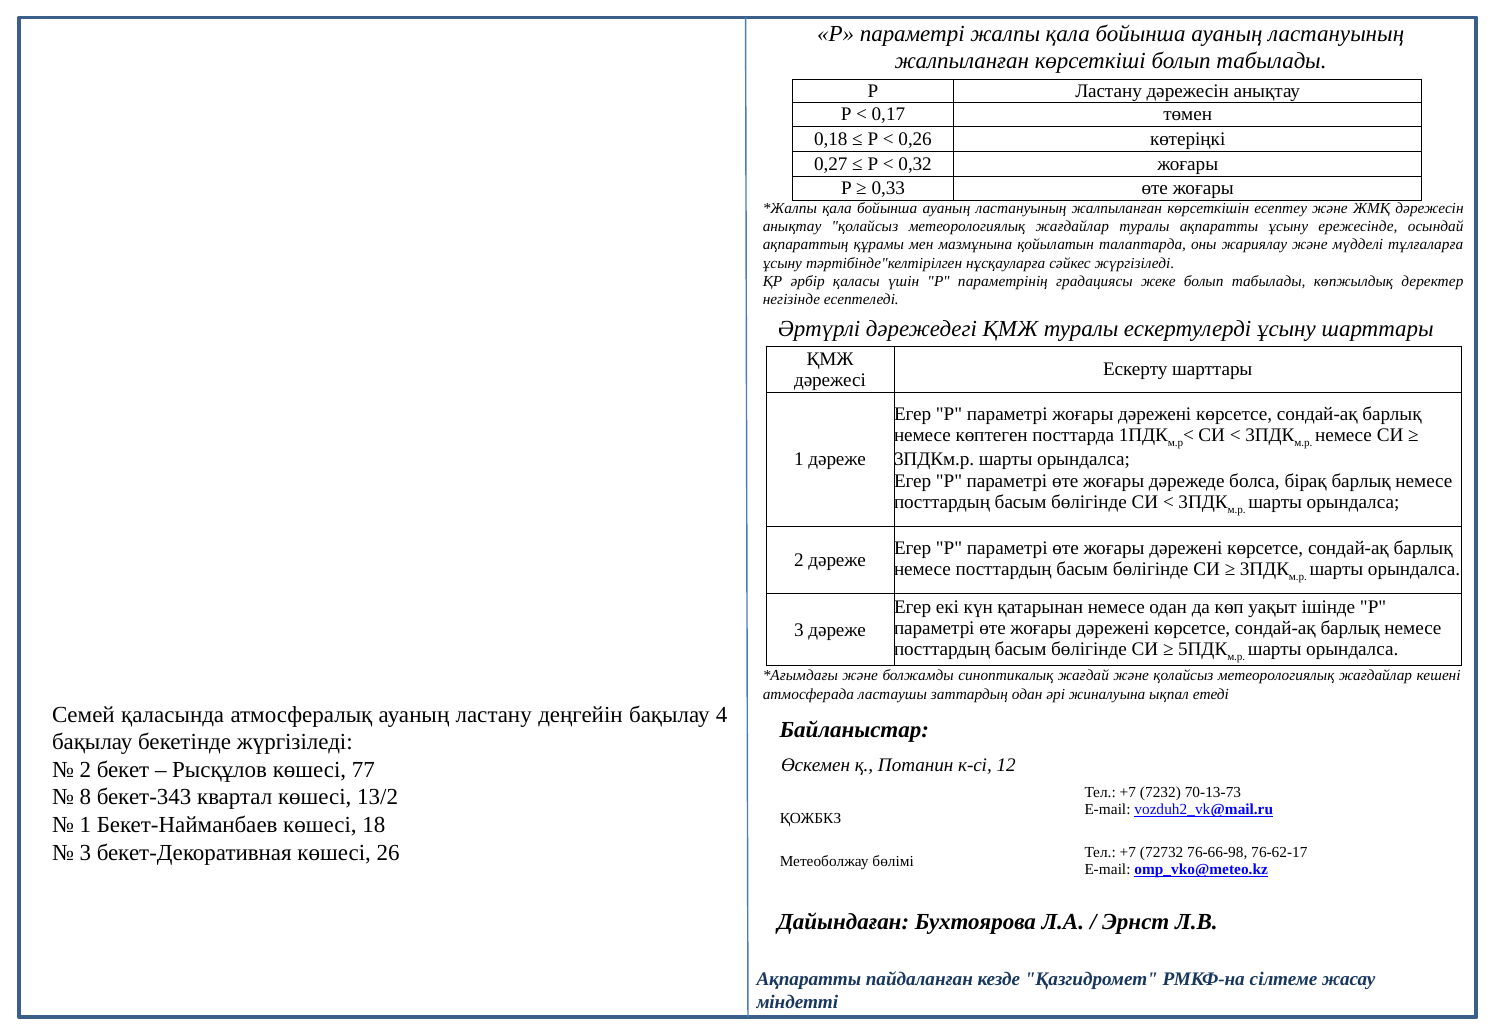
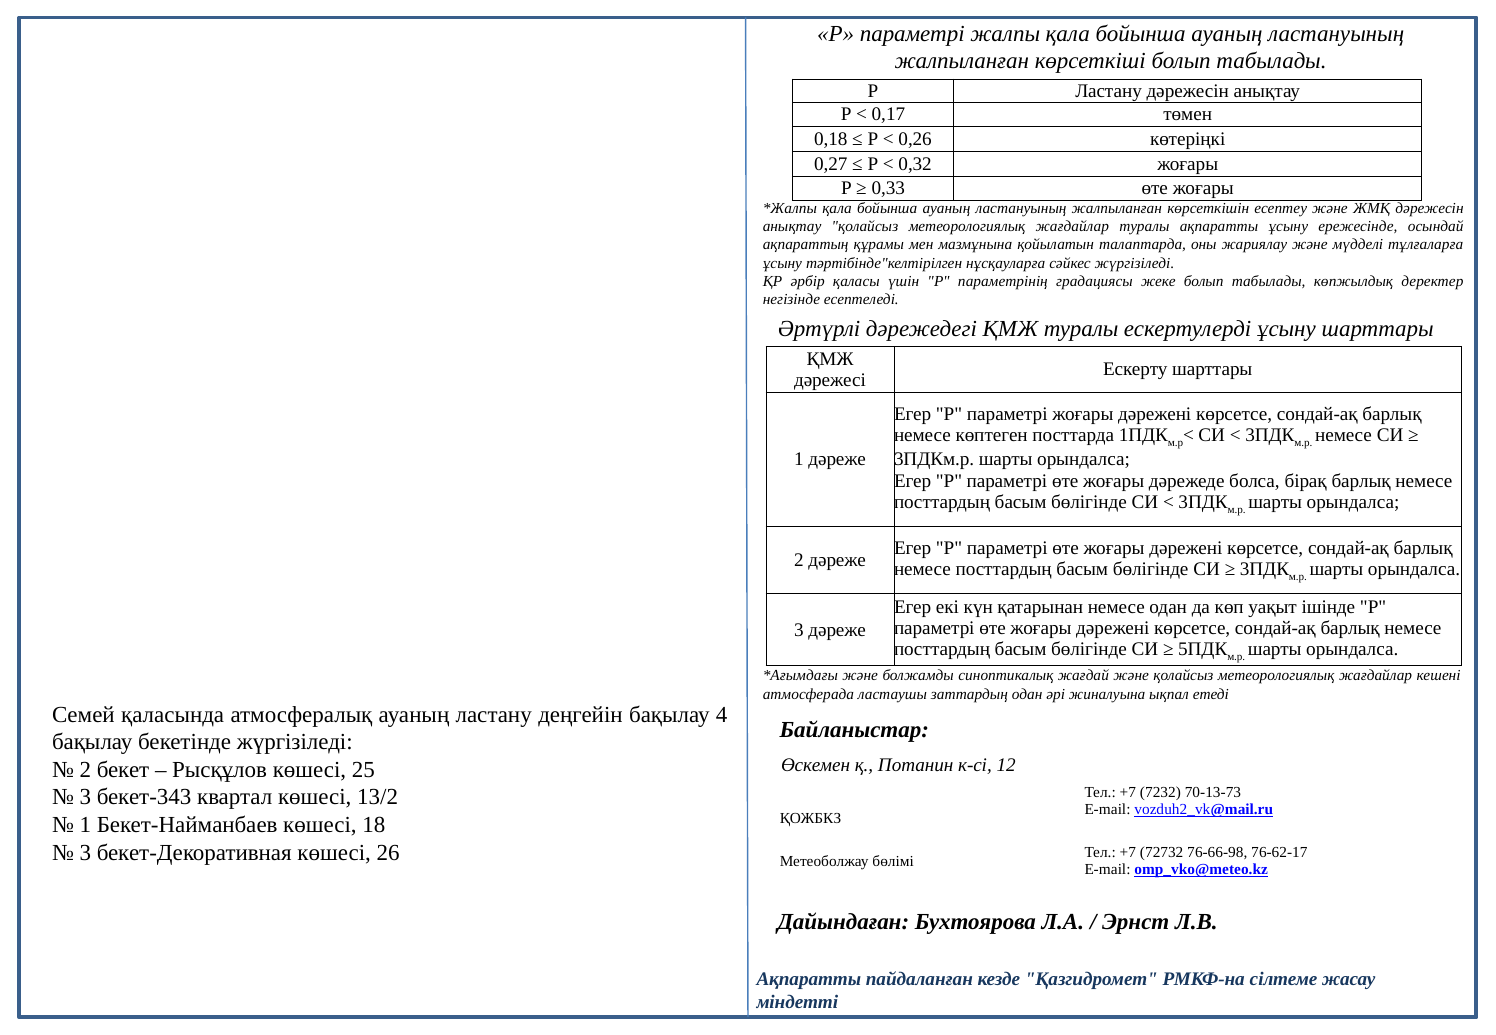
77: 77 -> 25
8 at (85, 798): 8 -> 3
